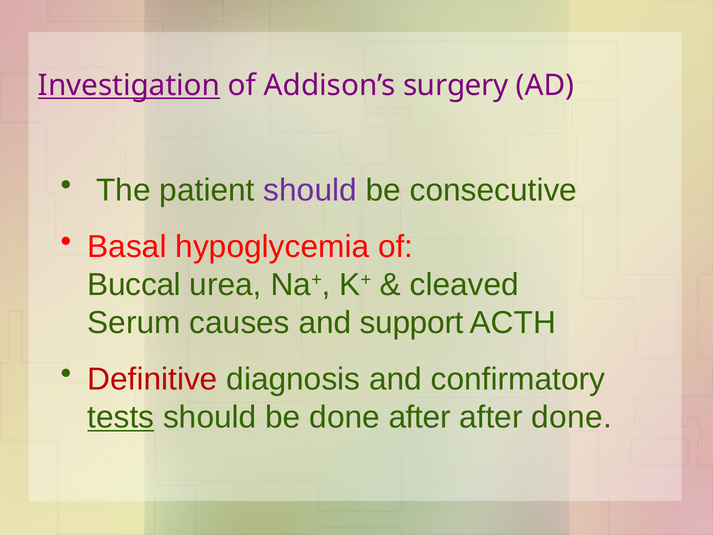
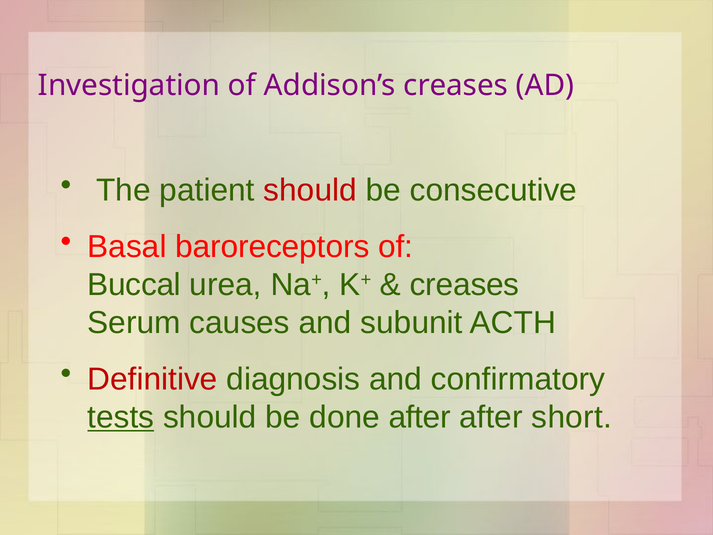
Investigation underline: present -> none
Addison’s surgery: surgery -> creases
should at (310, 190) colour: purple -> red
hypoglycemia: hypoglycemia -> baroreceptors
cleaved at (464, 285): cleaved -> creases
support: support -> subunit
after done: done -> short
